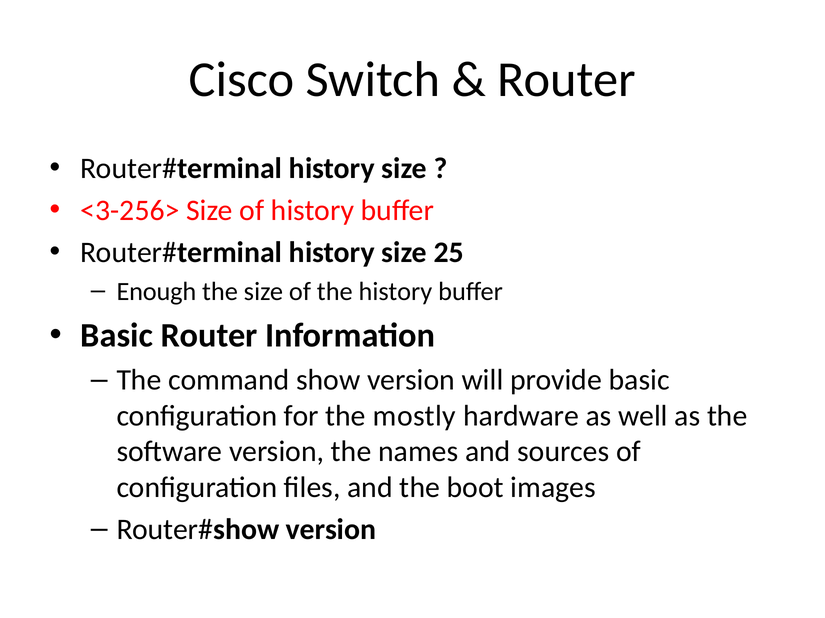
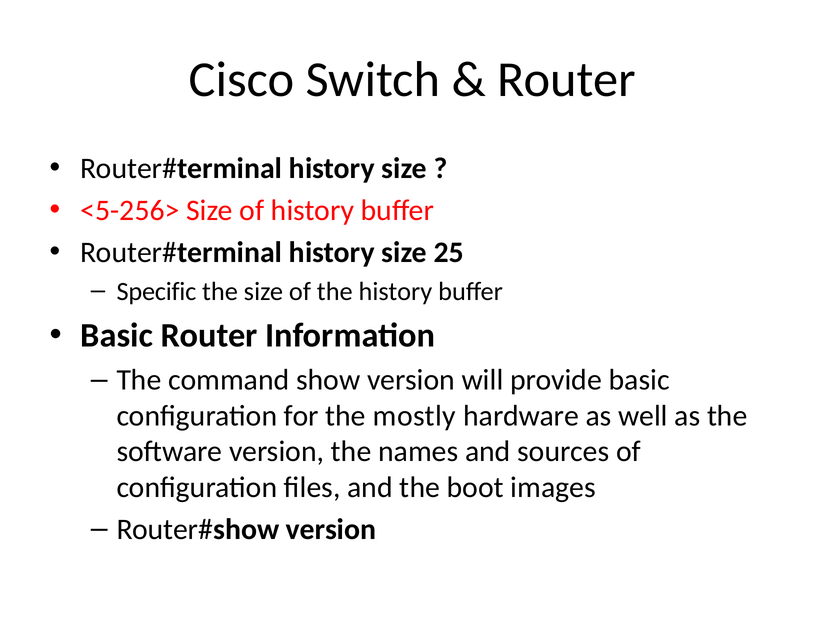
<3-256>: <3-256> -> <5-256>
Enough: Enough -> Specific
